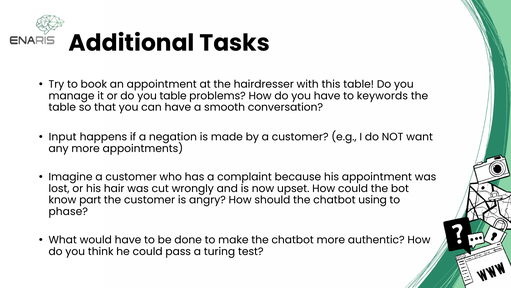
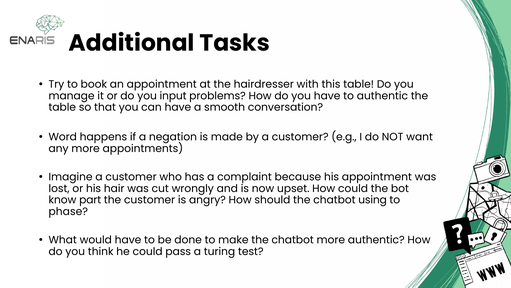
you table: table -> input
to keywords: keywords -> authentic
Input: Input -> Word
